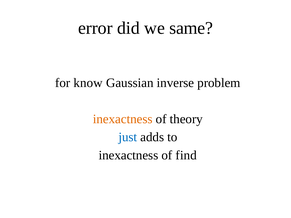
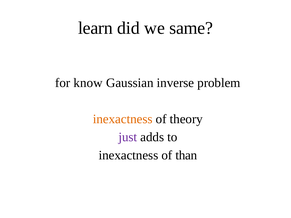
error: error -> learn
just colour: blue -> purple
find: find -> than
